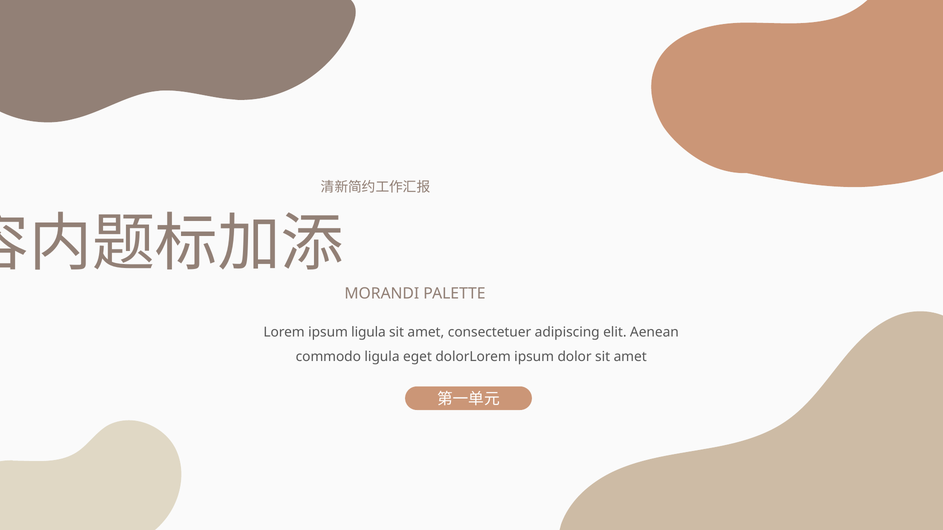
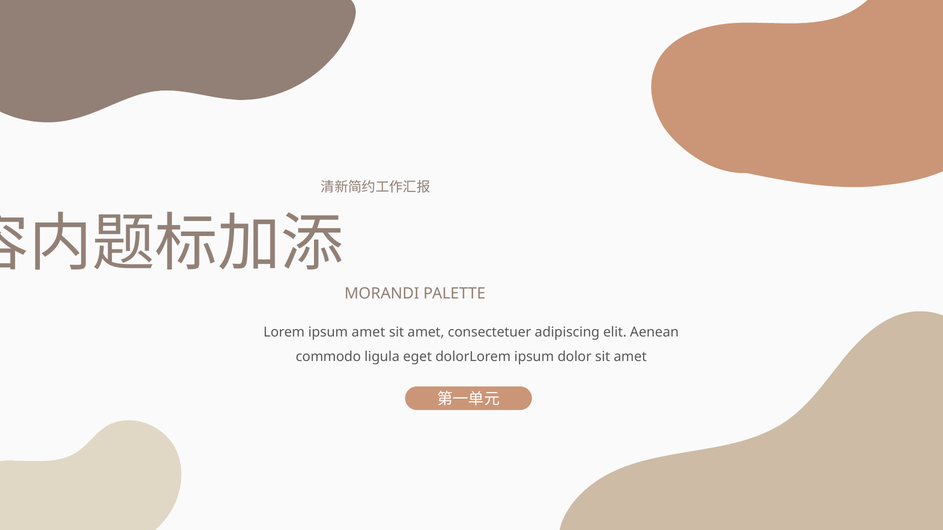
ipsum ligula: ligula -> amet
